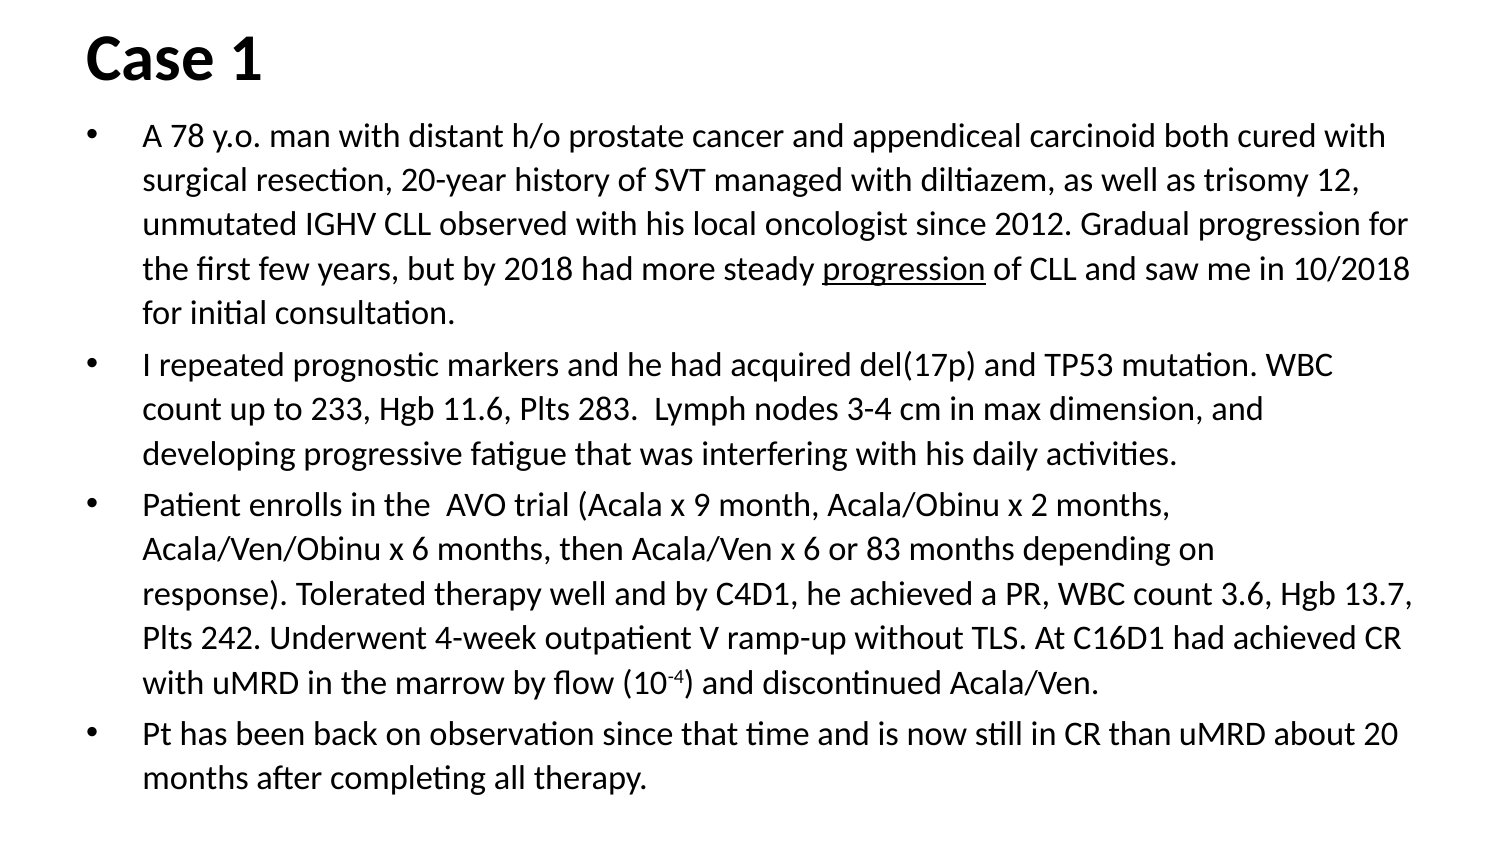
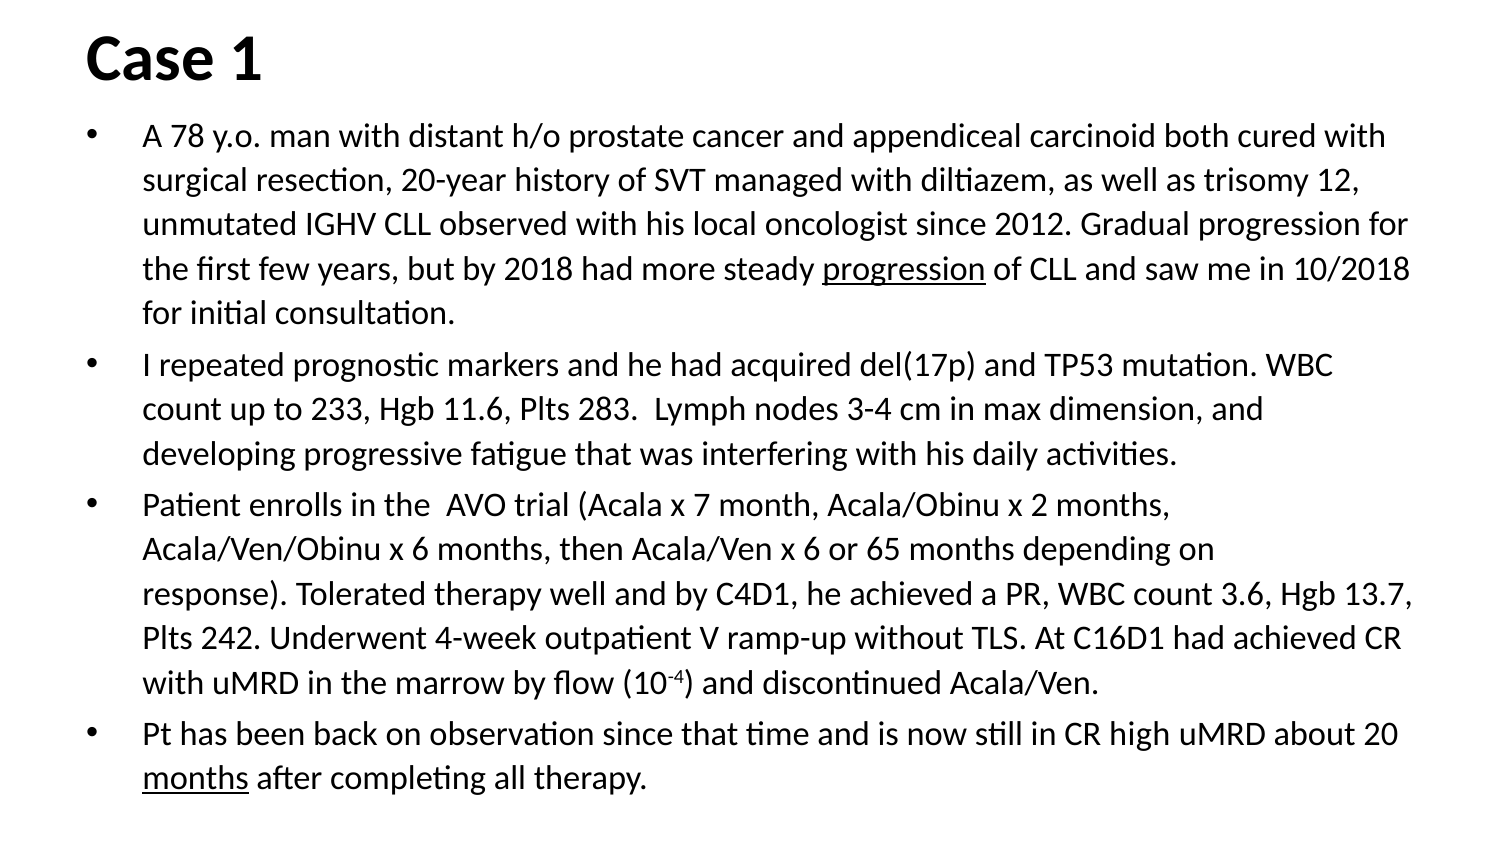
9: 9 -> 7
83: 83 -> 65
than: than -> high
months at (196, 778) underline: none -> present
